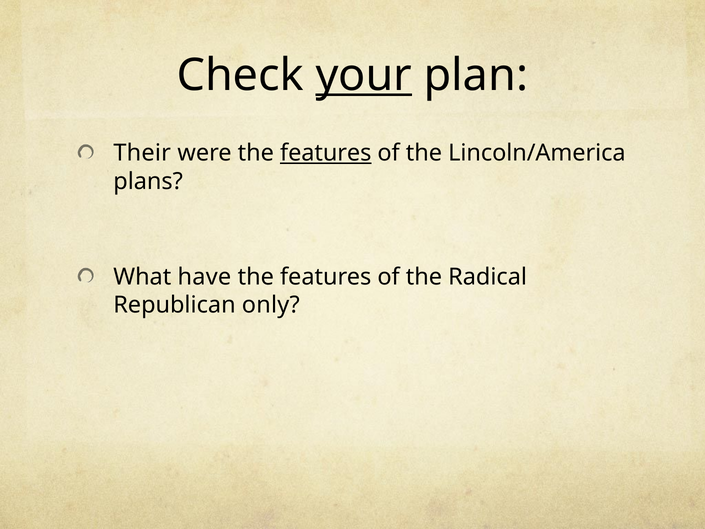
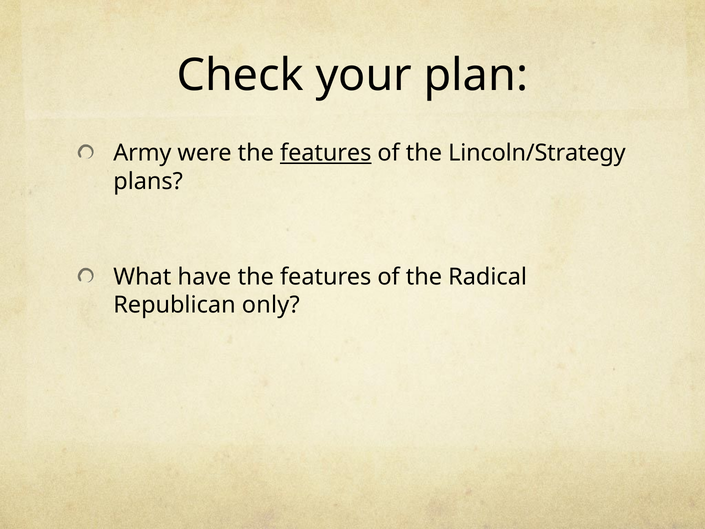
your underline: present -> none
Their: Their -> Army
Lincoln/America: Lincoln/America -> Lincoln/Strategy
